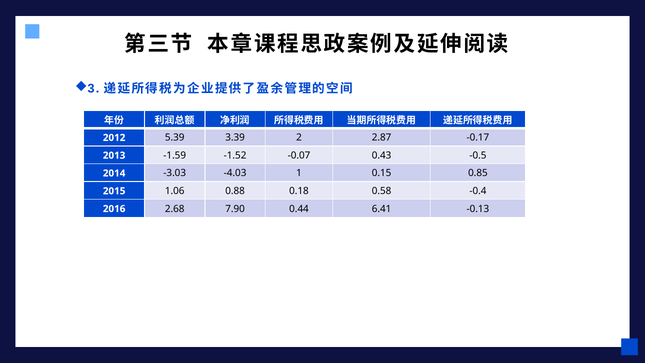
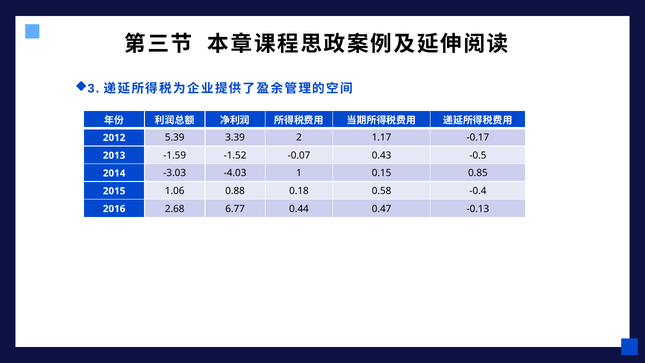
2.87: 2.87 -> 1.17
7.90: 7.90 -> 6.77
6.41: 6.41 -> 0.47
